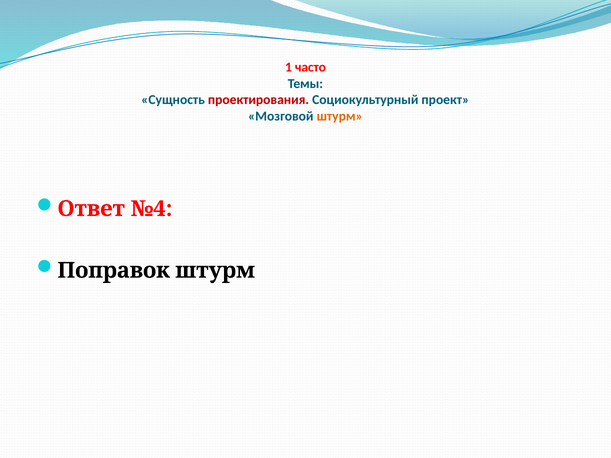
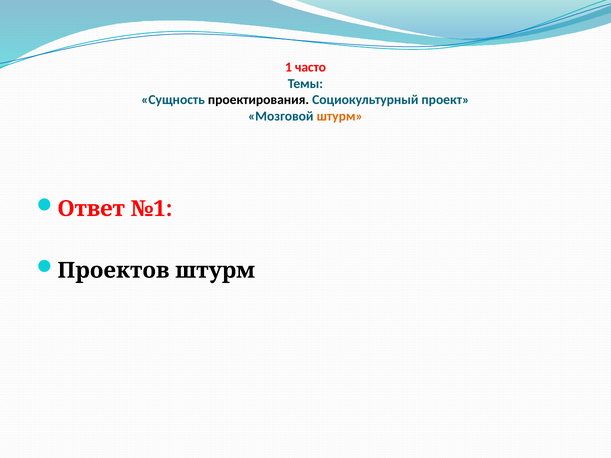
проектирования colour: red -> black
№4: №4 -> №1
Поправок: Поправок -> Проектов
